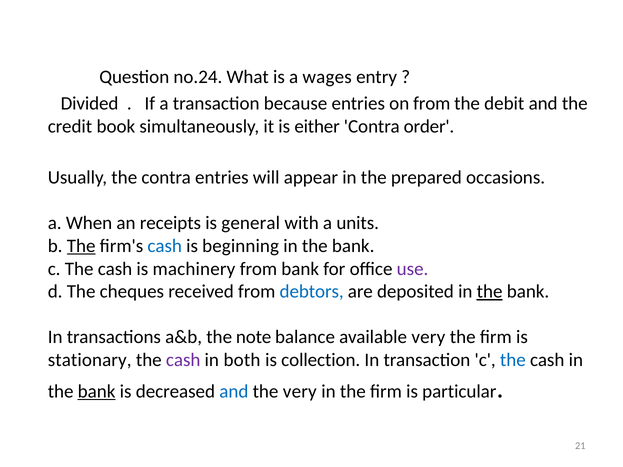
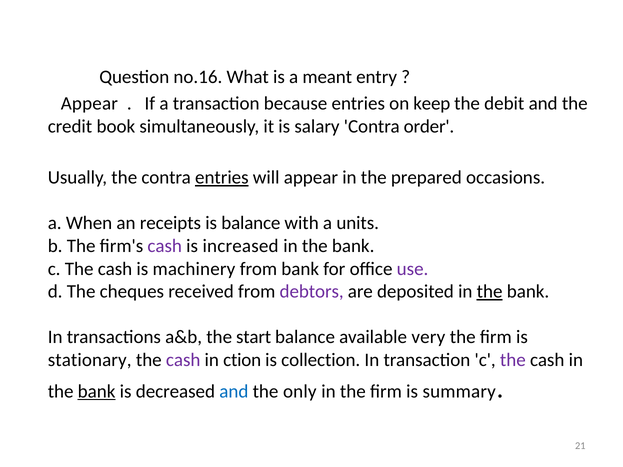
no.24: no.24 -> no.16
wages: wages -> meant
Divided at (90, 104): Divided -> Appear
on from: from -> keep
either: either -> salary
entries at (222, 178) underline: none -> present
is general: general -> balance
The at (81, 246) underline: present -> none
cash at (165, 246) colour: blue -> purple
beginning: beginning -> increased
debtors colour: blue -> purple
note: note -> start
both: both -> ction
the at (513, 360) colour: blue -> purple
the very: very -> only
particular: particular -> summary
